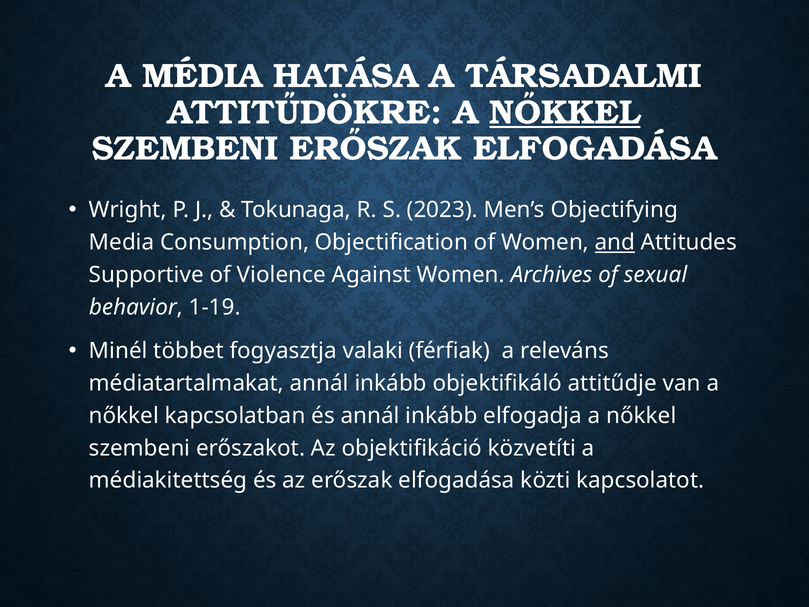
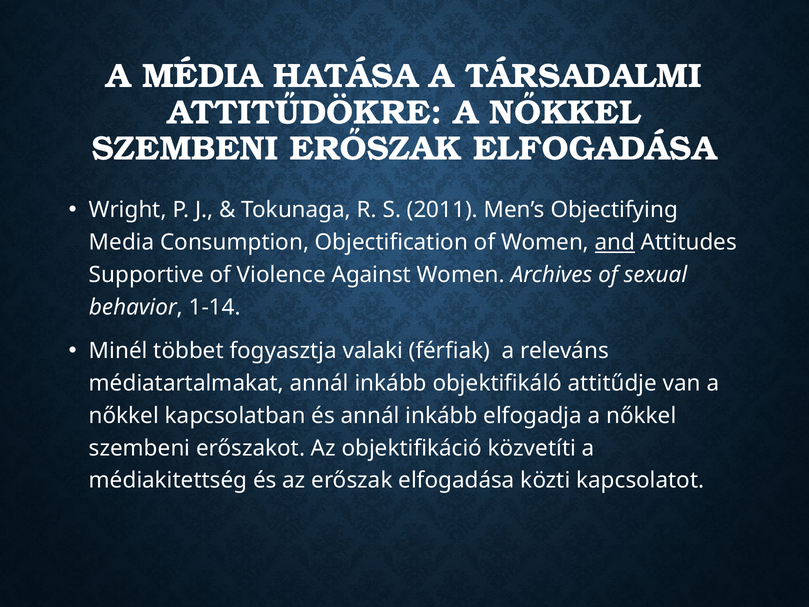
NŐKKEL at (565, 112) underline: present -> none
2023: 2023 -> 2011
1-19: 1-19 -> 1-14
